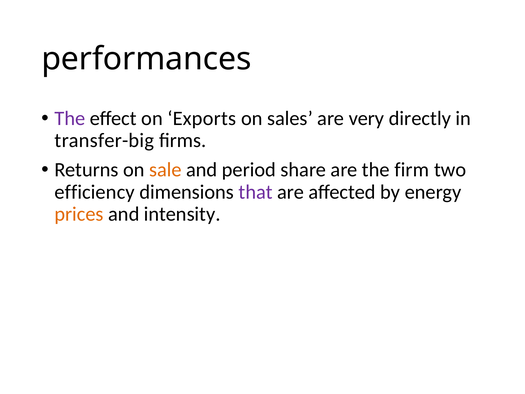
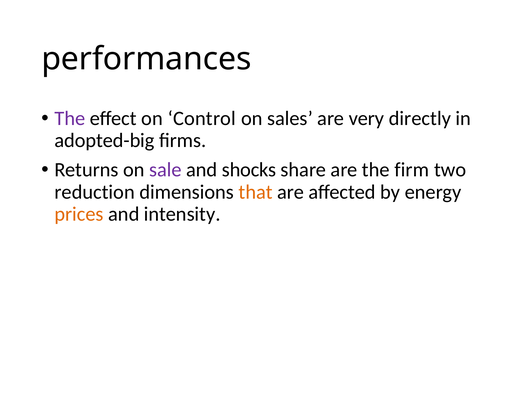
Exports: Exports -> Control
transfer-big: transfer-big -> adopted-big
sale colour: orange -> purple
period: period -> shocks
efficiency: efficiency -> reduction
that colour: purple -> orange
